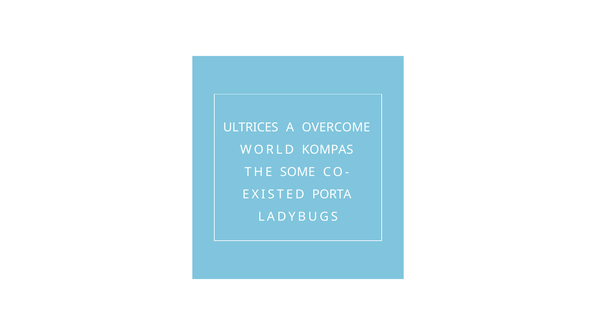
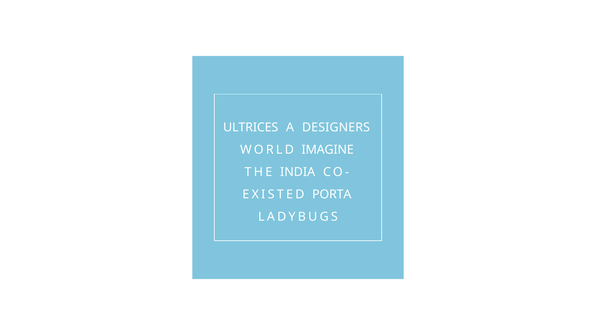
OVERCOME: OVERCOME -> DESIGNERS
KOMPAS: KOMPAS -> IMAGINE
SOME: SOME -> INDIA
